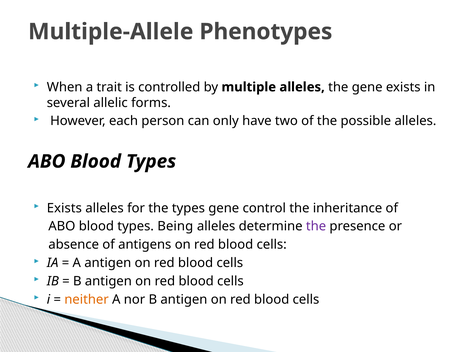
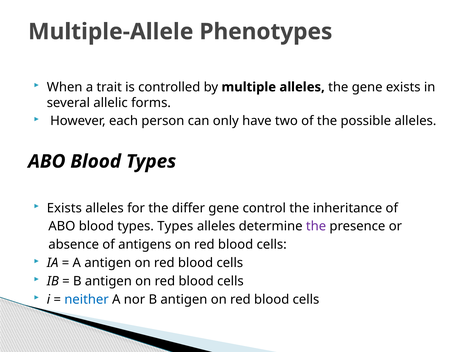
the types: types -> differ
types Being: Being -> Types
neither colour: orange -> blue
